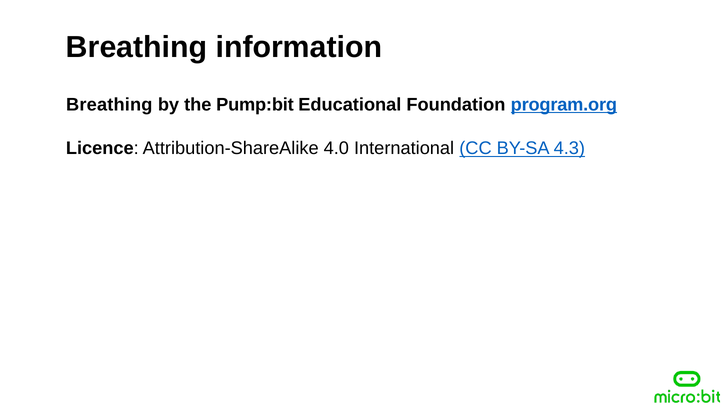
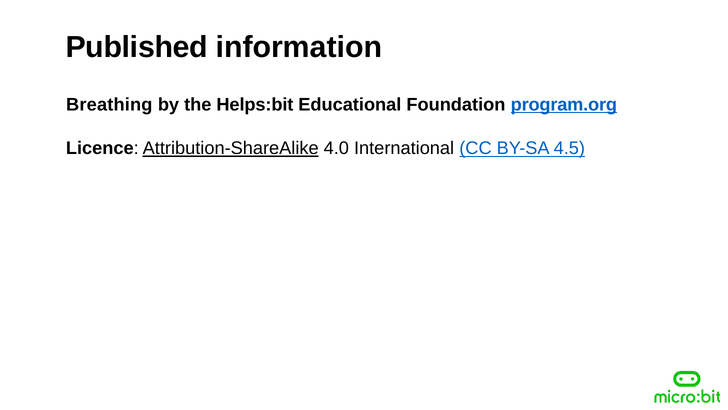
Breathing at (137, 47): Breathing -> Published
Pump:bit: Pump:bit -> Helps:bit
Attribution-ShareAlike underline: none -> present
4.3: 4.3 -> 4.5
